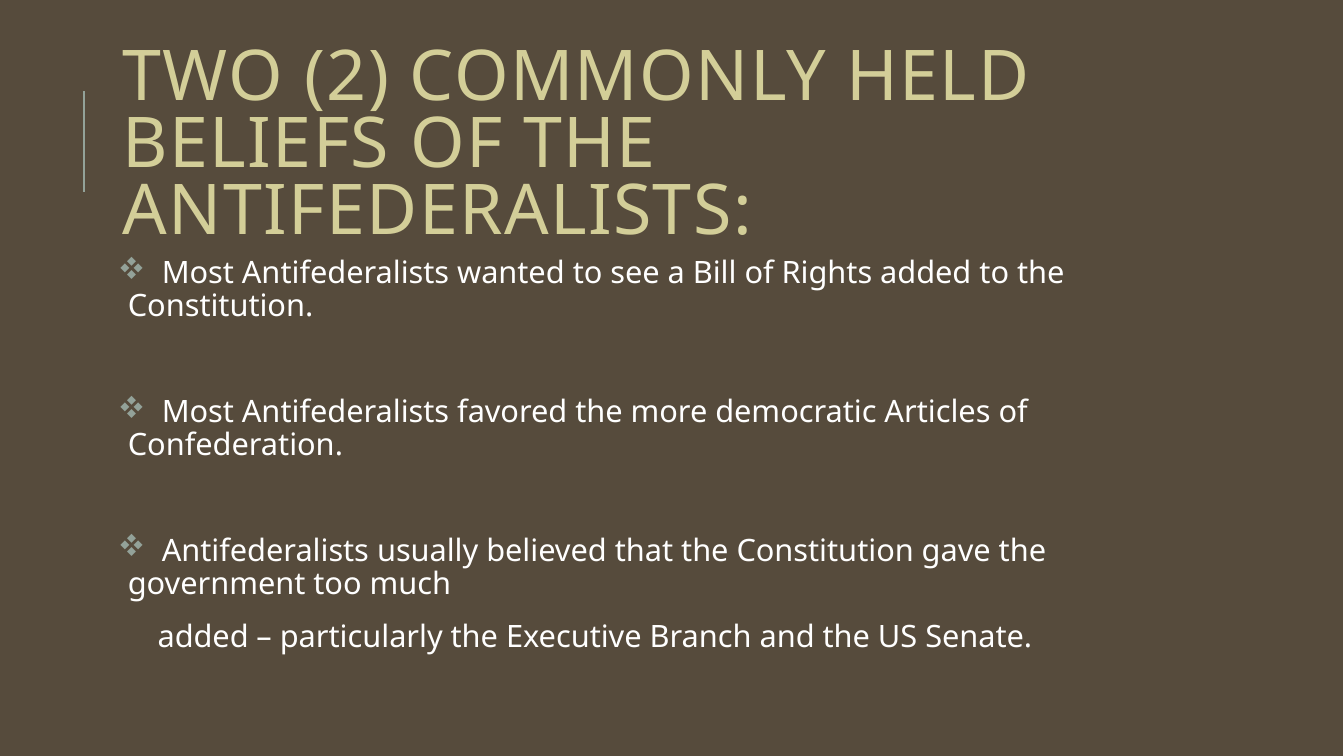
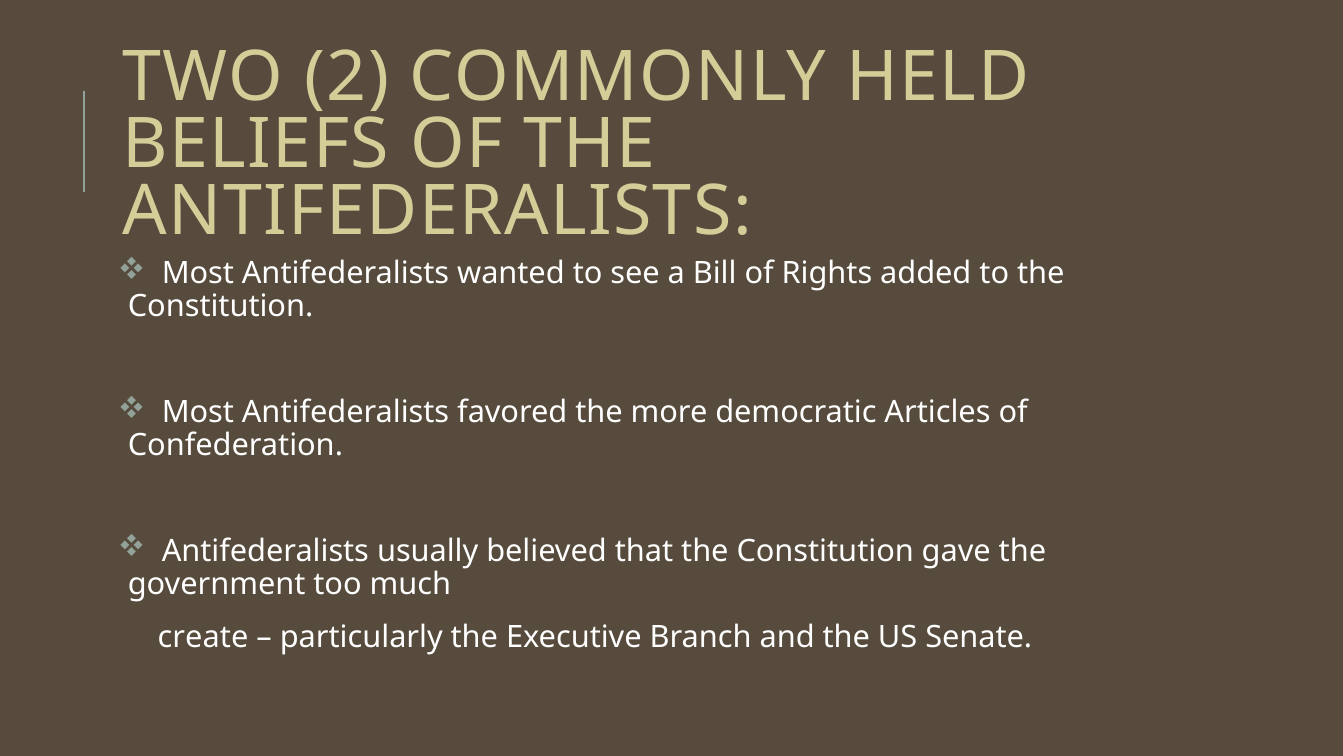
added at (203, 637): added -> create
